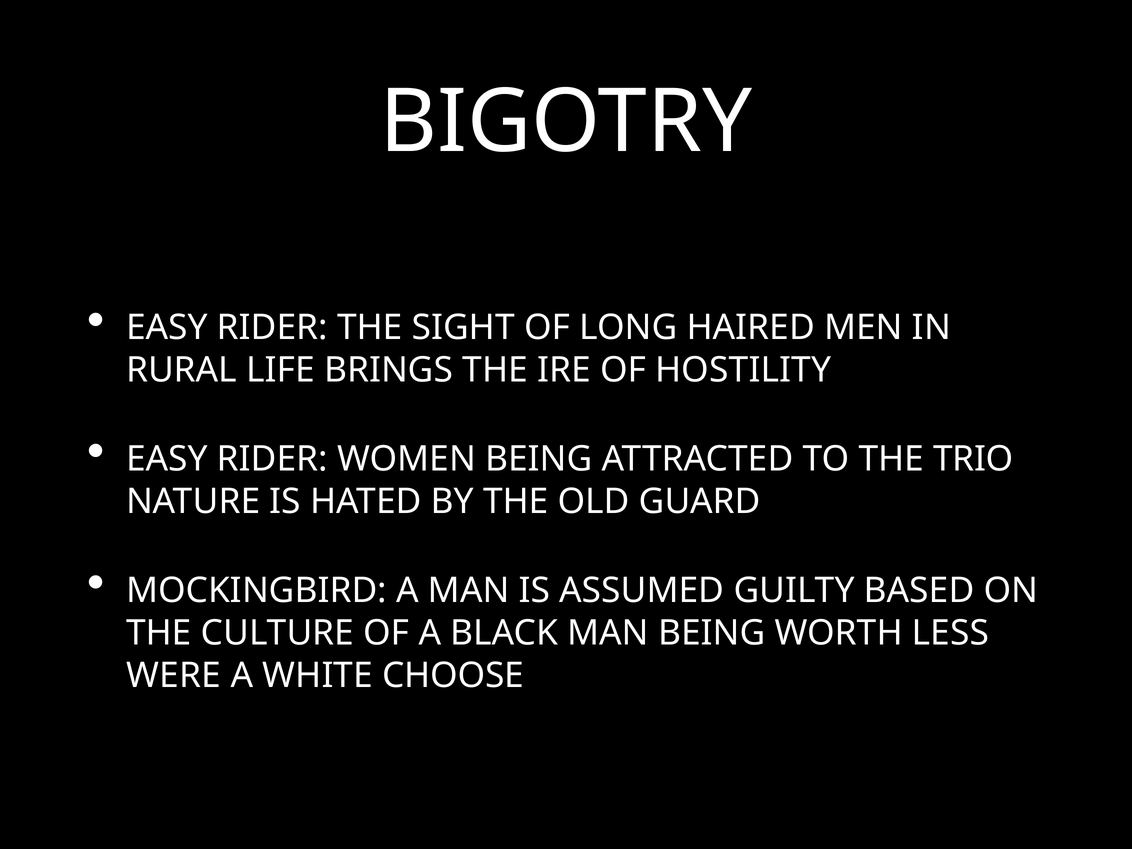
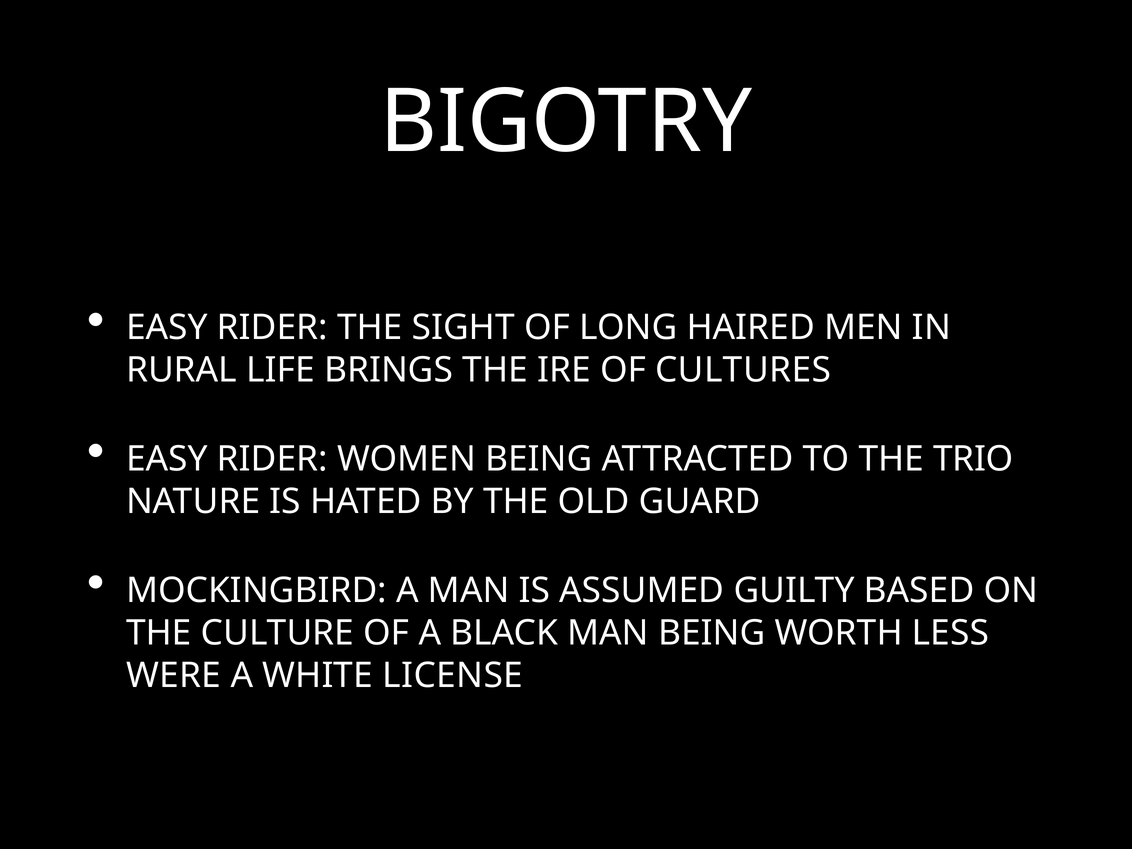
HOSTILITY: HOSTILITY -> CULTURES
CHOOSE: CHOOSE -> LICENSE
